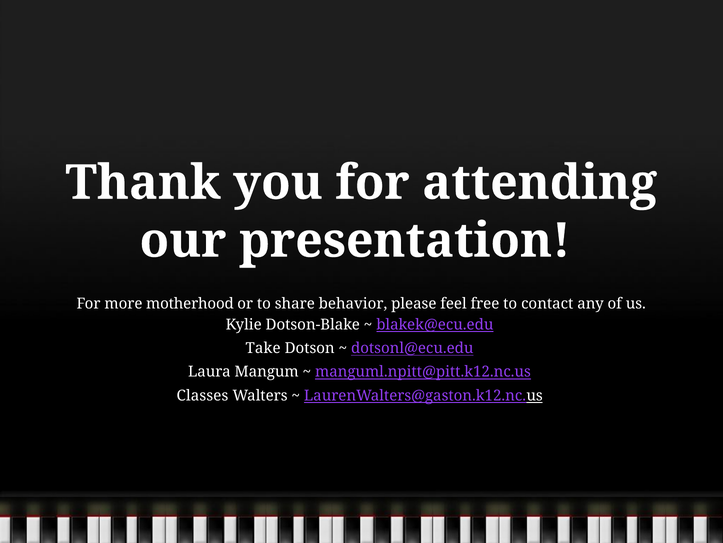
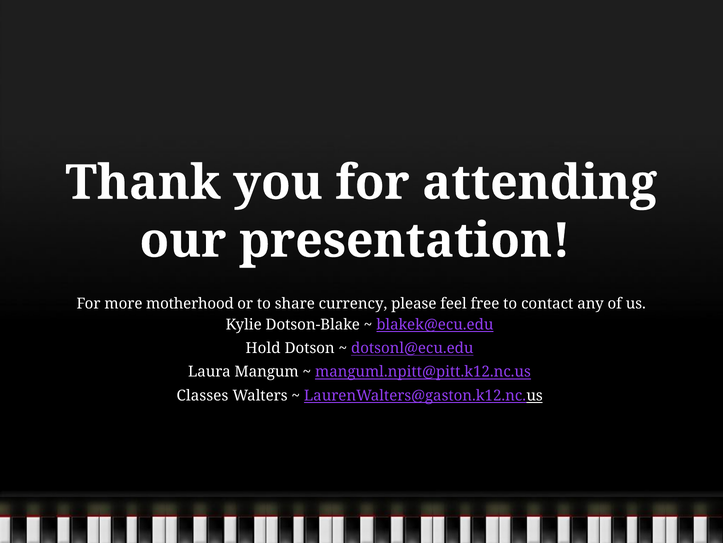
behavior: behavior -> currency
Take: Take -> Hold
